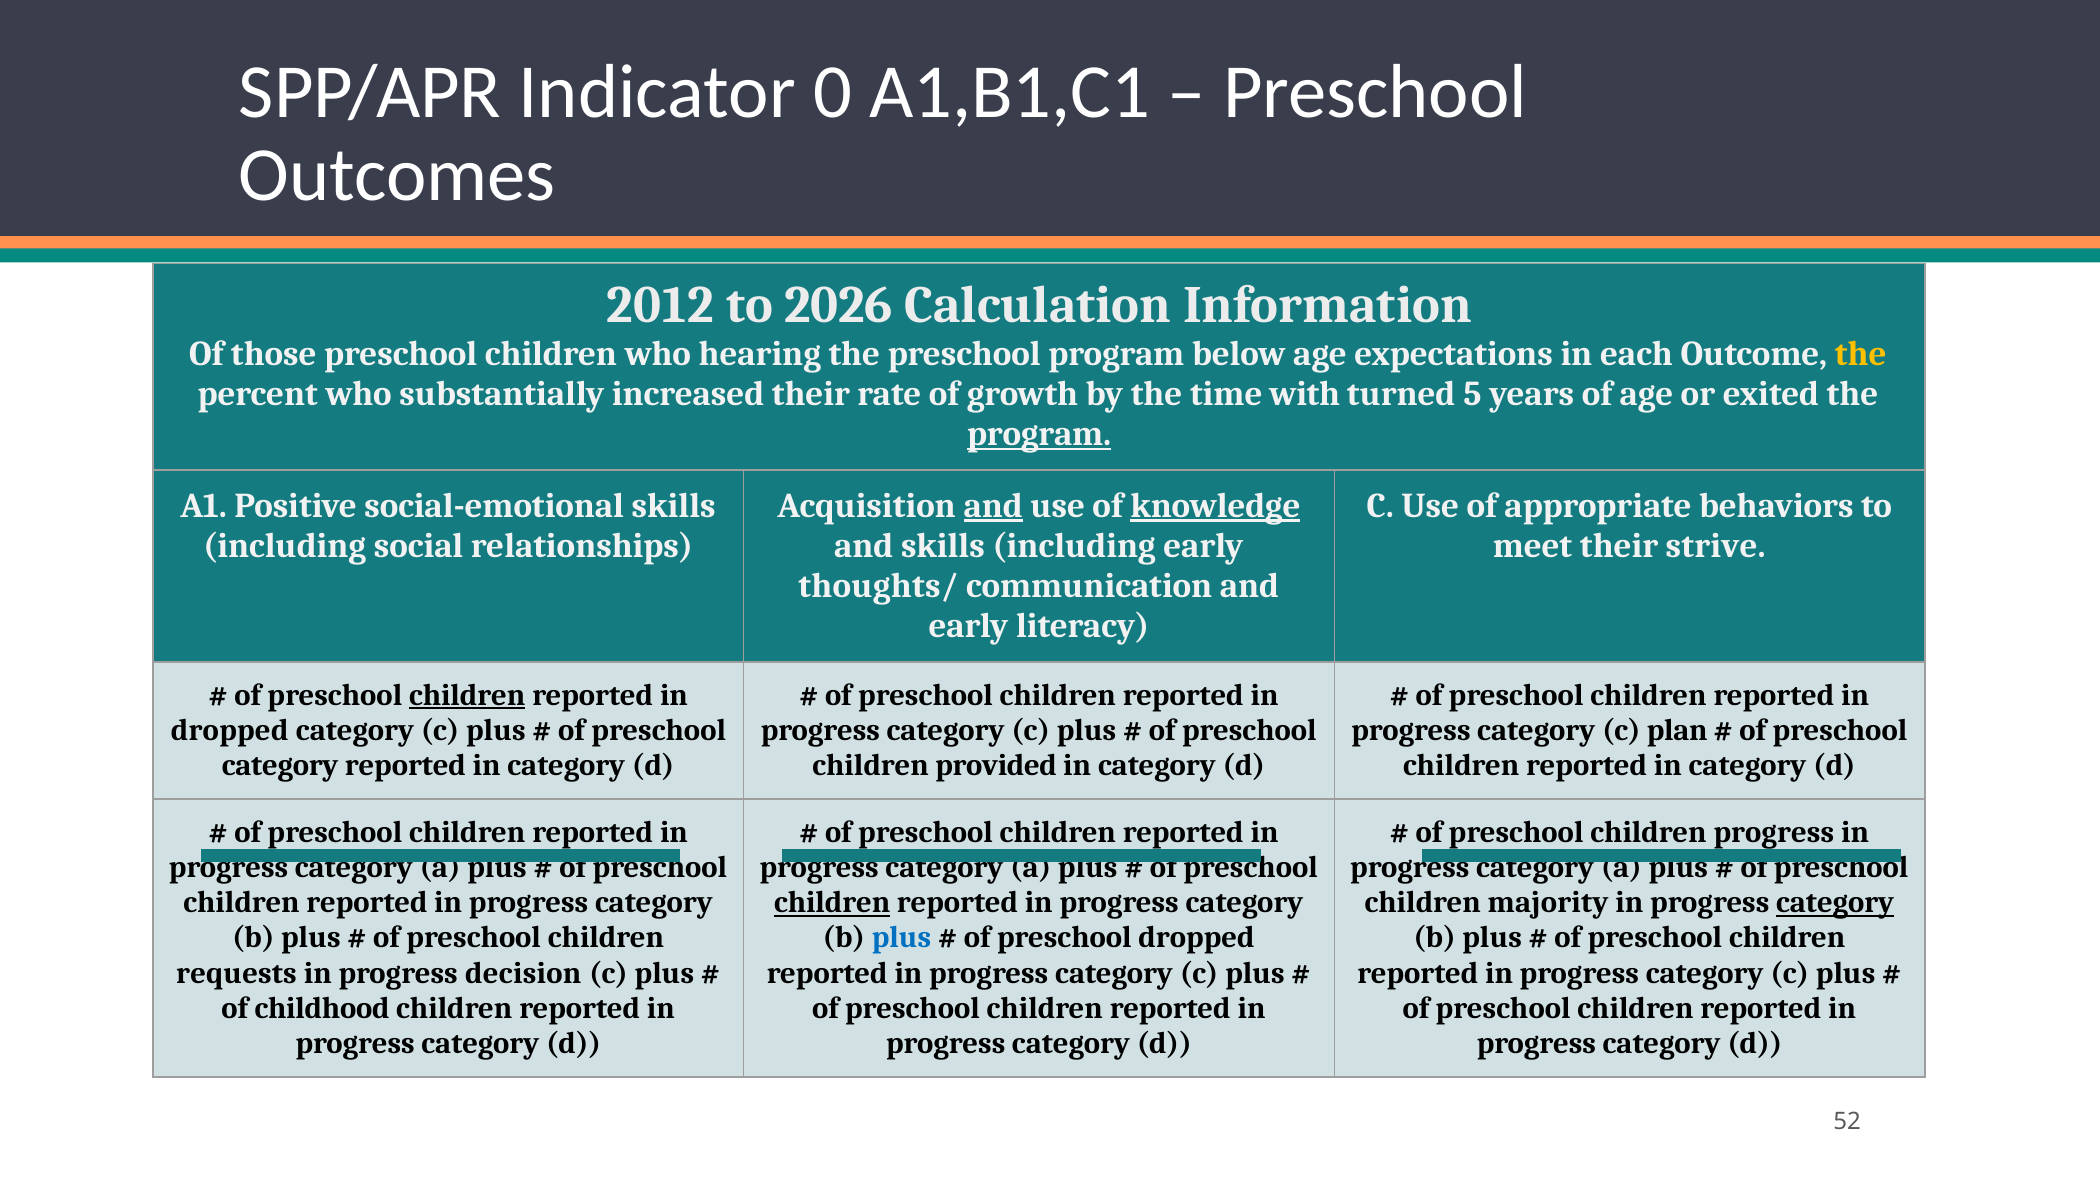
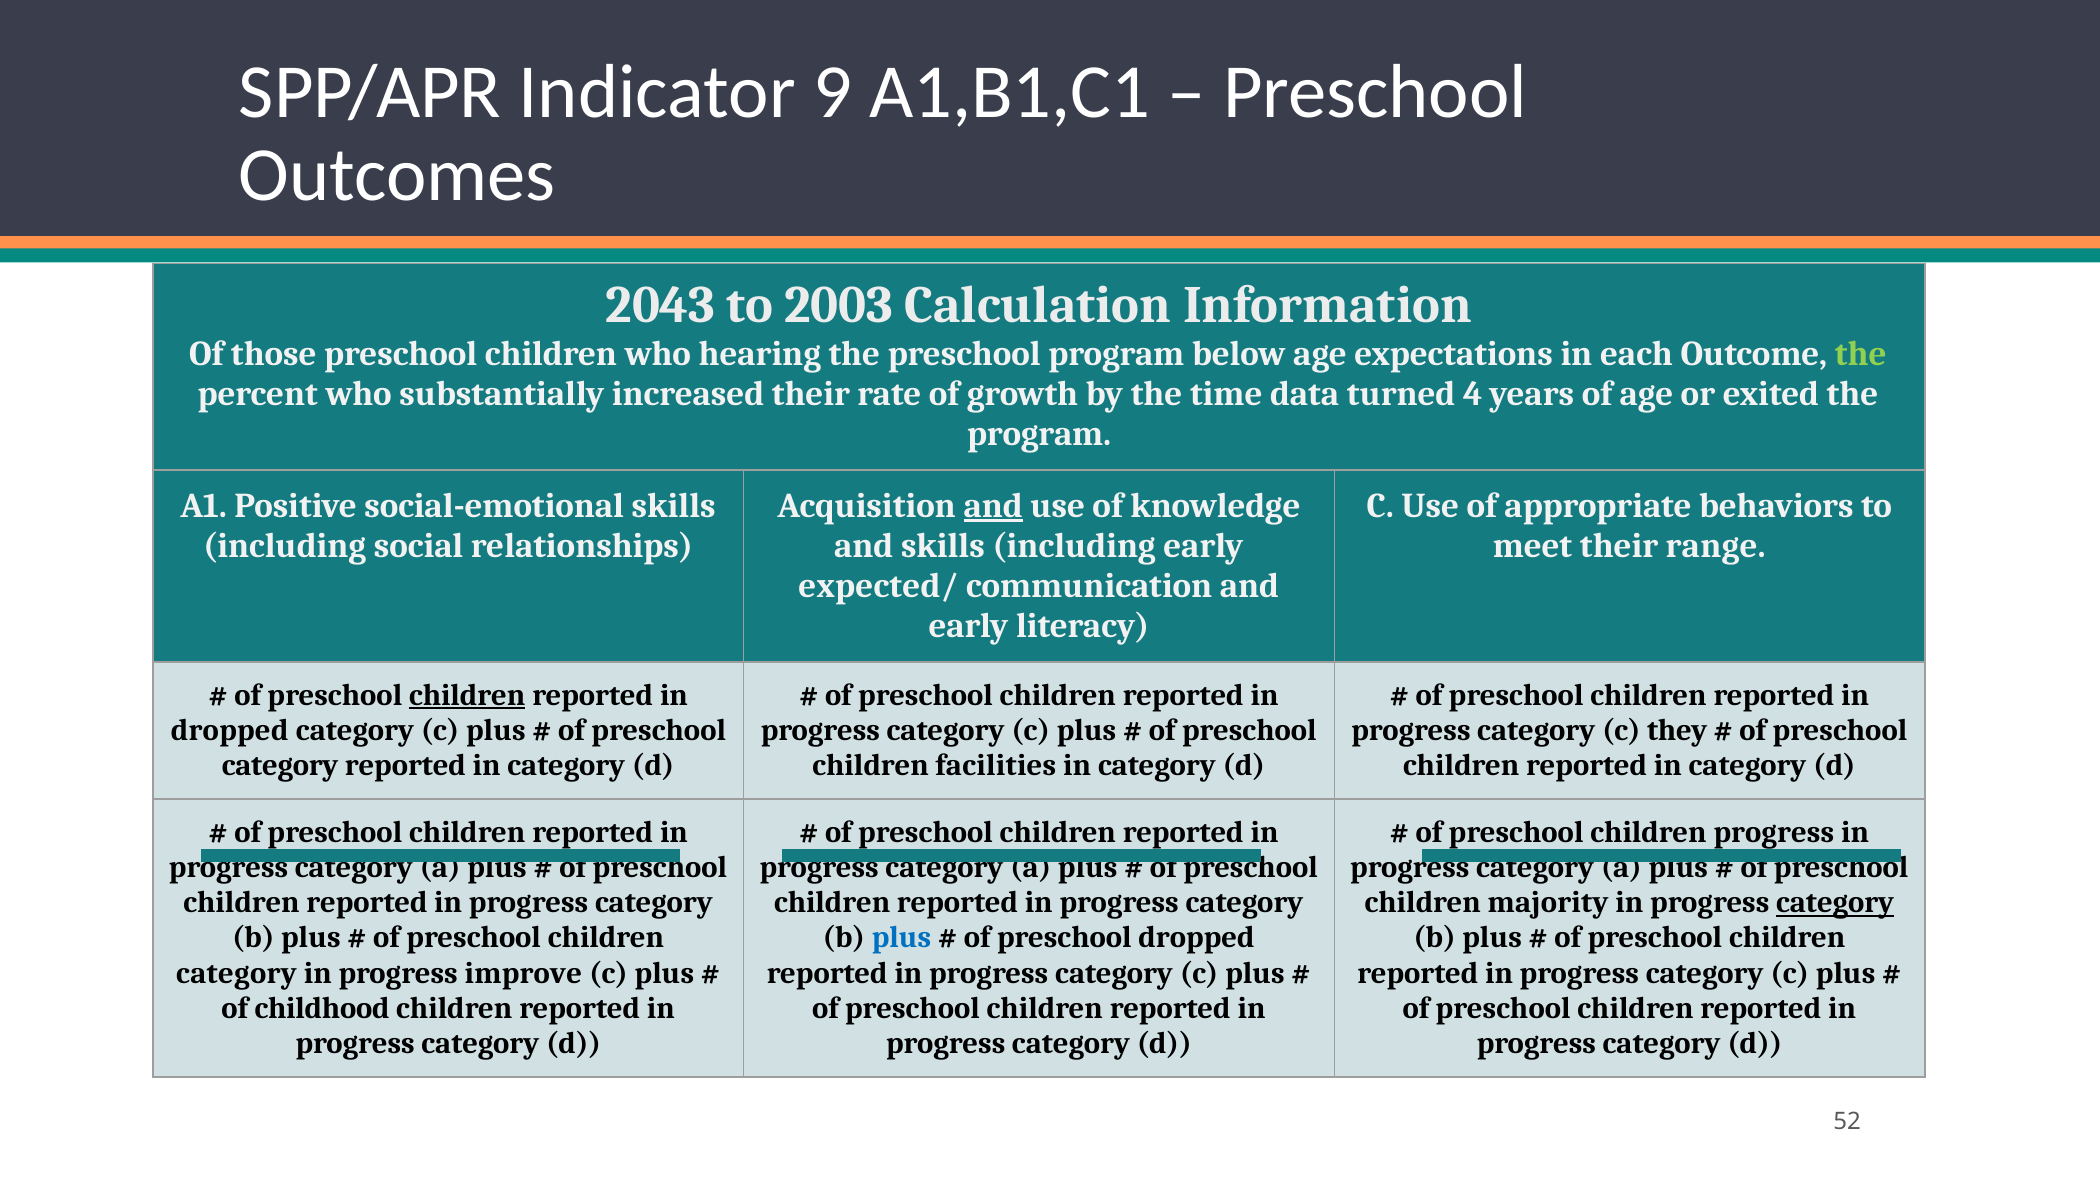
0: 0 -> 9
2012: 2012 -> 2043
2026: 2026 -> 2003
the at (1861, 354) colour: yellow -> light green
with: with -> data
5: 5 -> 4
program at (1039, 434) underline: present -> none
knowledge underline: present -> none
strive: strive -> range
thoughts/: thoughts/ -> expected/
plan: plan -> they
provided: provided -> facilities
children at (832, 903) underline: present -> none
requests at (237, 973): requests -> category
decision: decision -> improve
